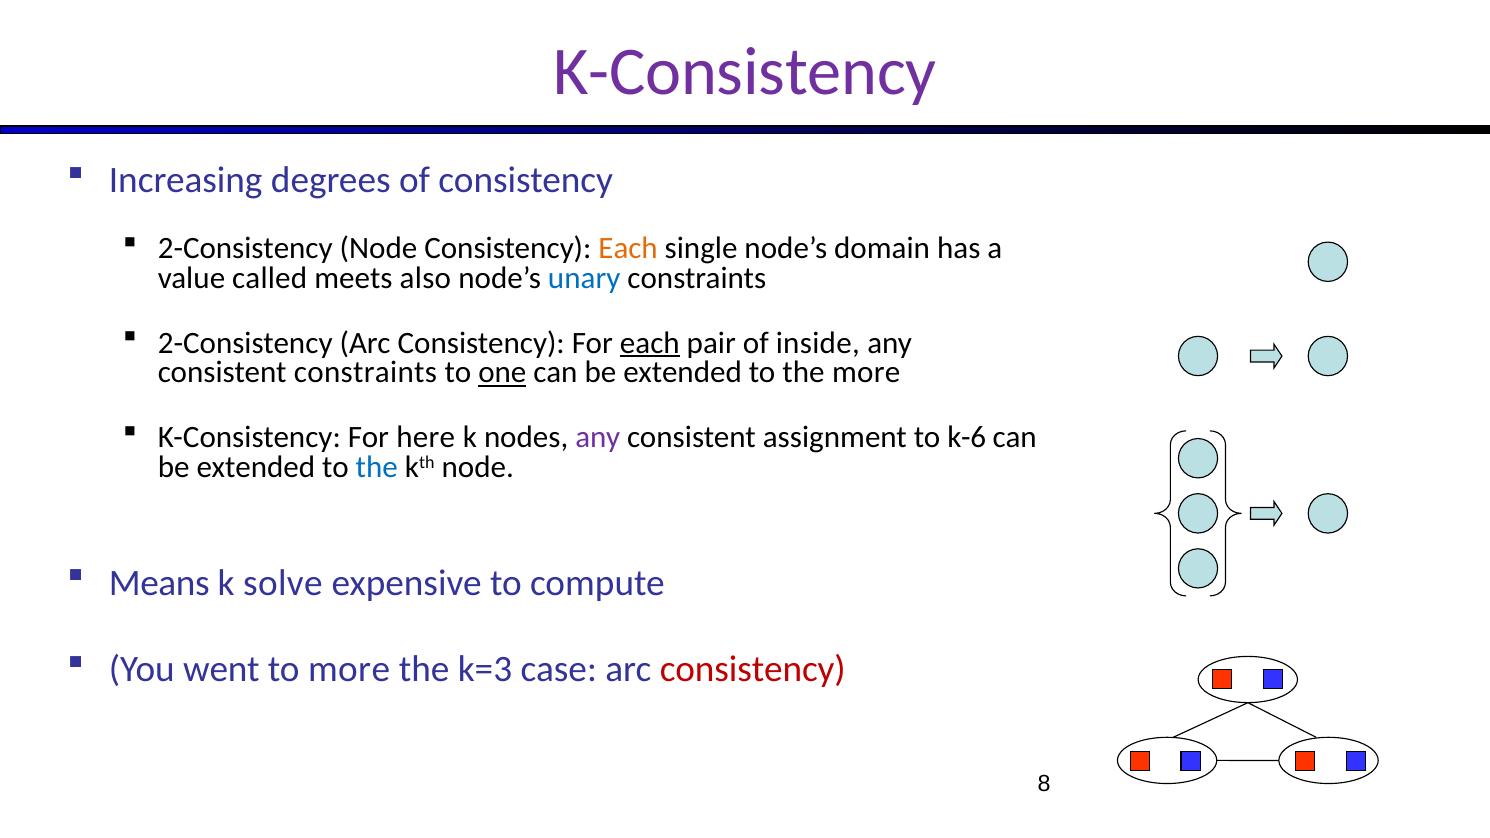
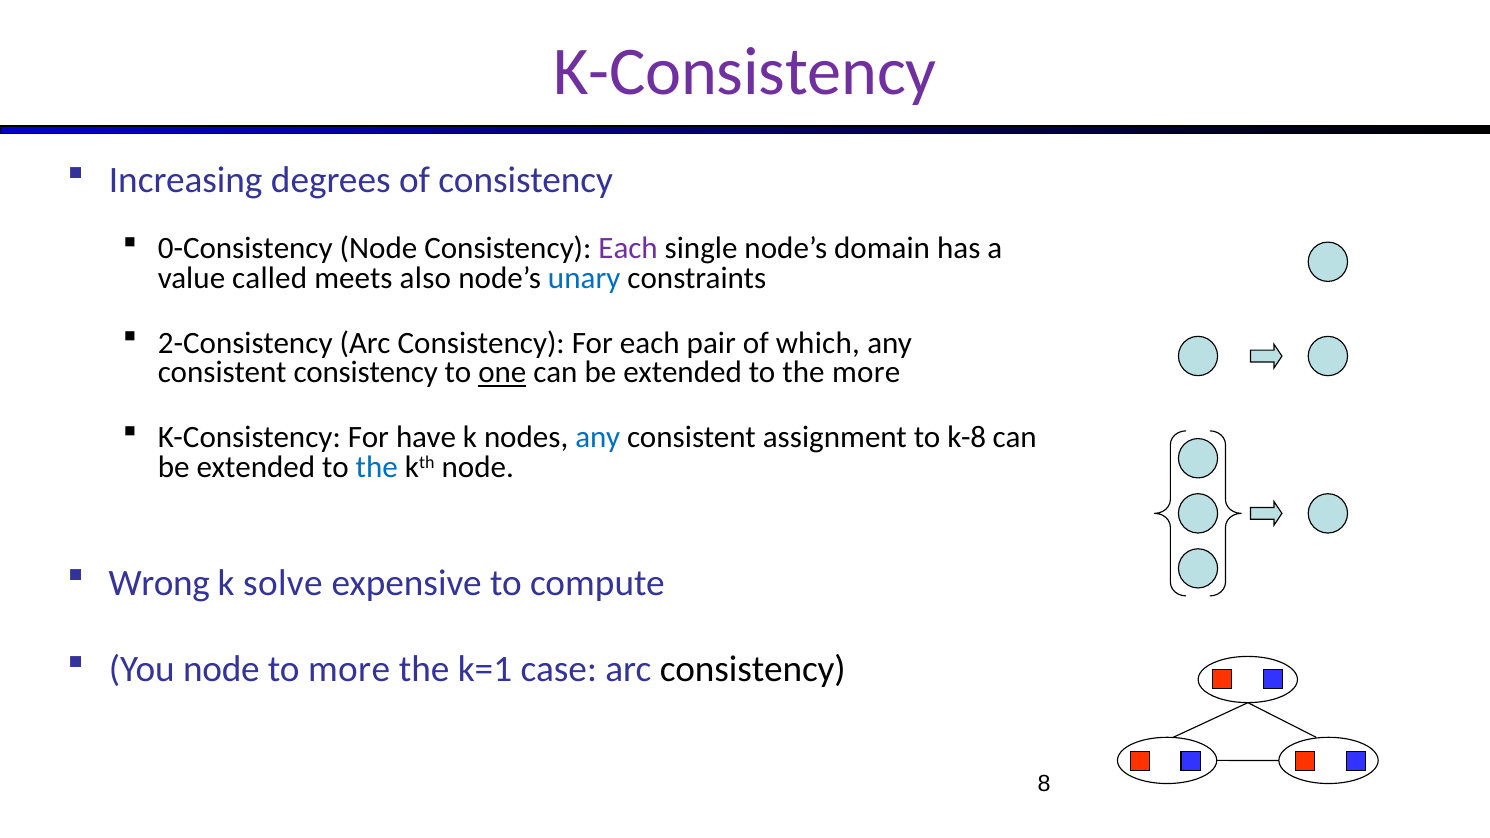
2-Consistency at (245, 248): 2-Consistency -> 0-Consistency
Each at (628, 248) colour: orange -> purple
each at (650, 343) underline: present -> none
inside: inside -> which
consistent constraints: constraints -> consistency
here: here -> have
any at (598, 437) colour: purple -> blue
k-6: k-6 -> k-8
Means: Means -> Wrong
You went: went -> node
k=3: k=3 -> k=1
consistency at (753, 669) colour: red -> black
